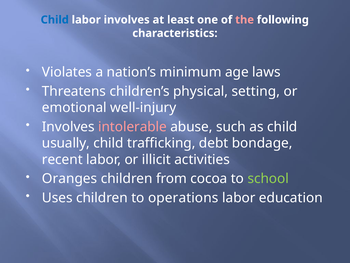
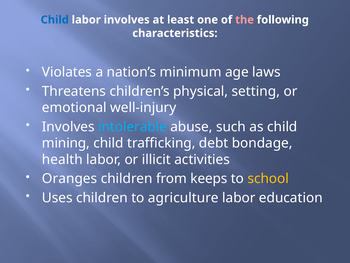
intolerable colour: pink -> light blue
usually: usually -> mining
recent: recent -> health
cocoa: cocoa -> keeps
school colour: light green -> yellow
operations: operations -> agriculture
